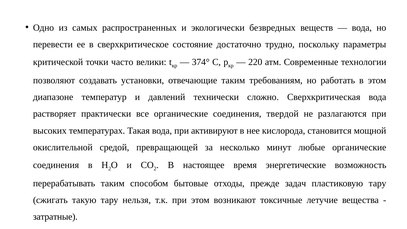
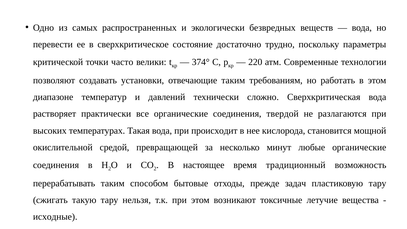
активируют: активируют -> происходит
энергетические: энергетические -> традиционный
затратные: затратные -> исходные
